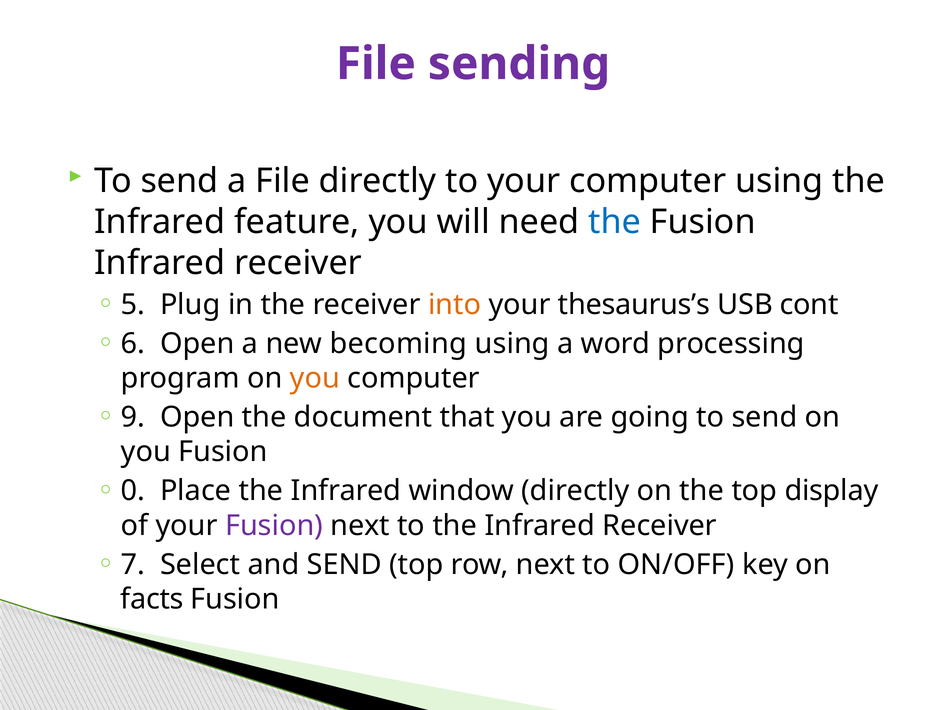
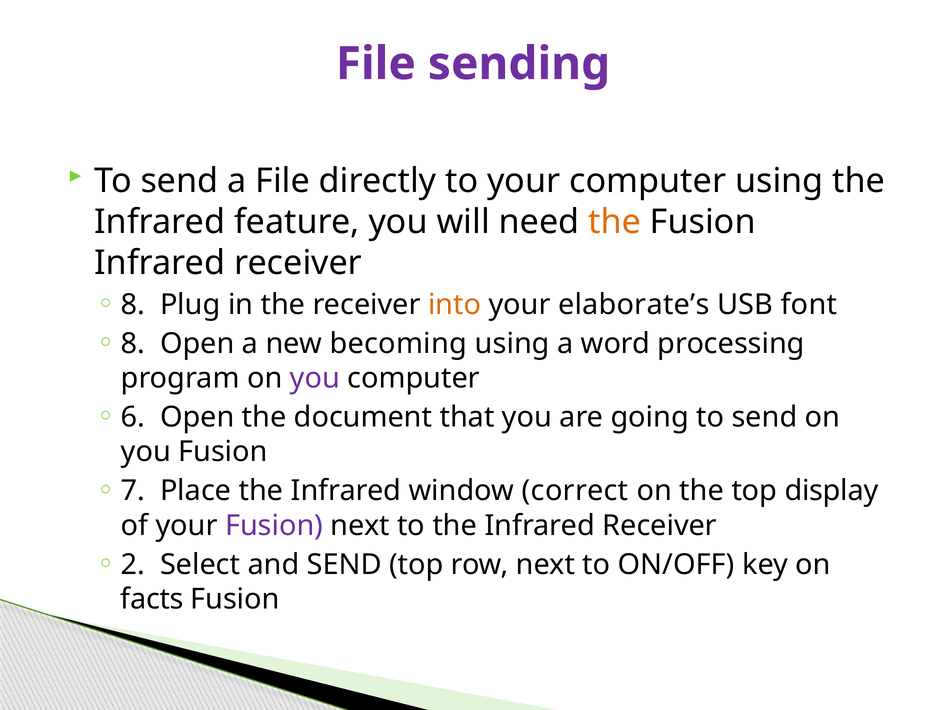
the at (615, 222) colour: blue -> orange
5 at (133, 304): 5 -> 8
thesaurus’s: thesaurus’s -> elaborate’s
cont: cont -> font
6 at (133, 343): 6 -> 8
you at (315, 378) colour: orange -> purple
9: 9 -> 6
0: 0 -> 7
window directly: directly -> correct
7: 7 -> 2
